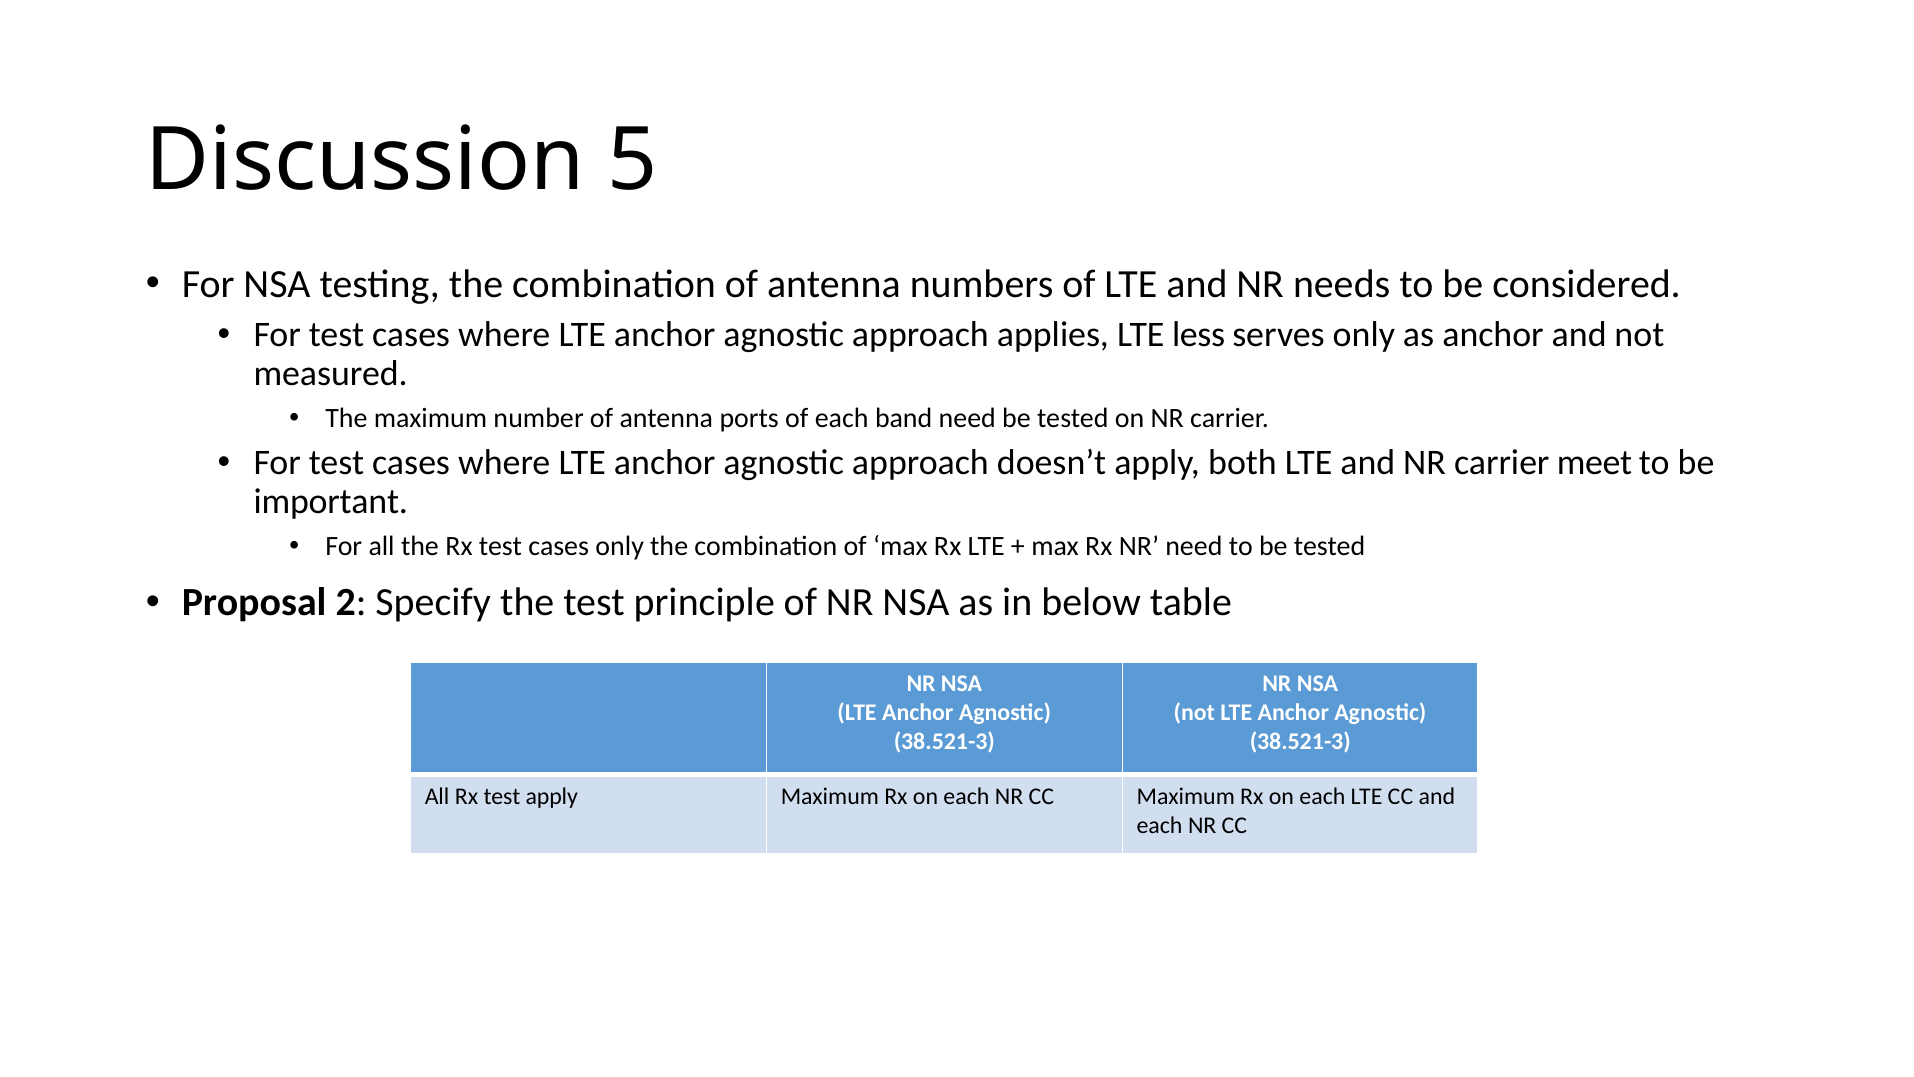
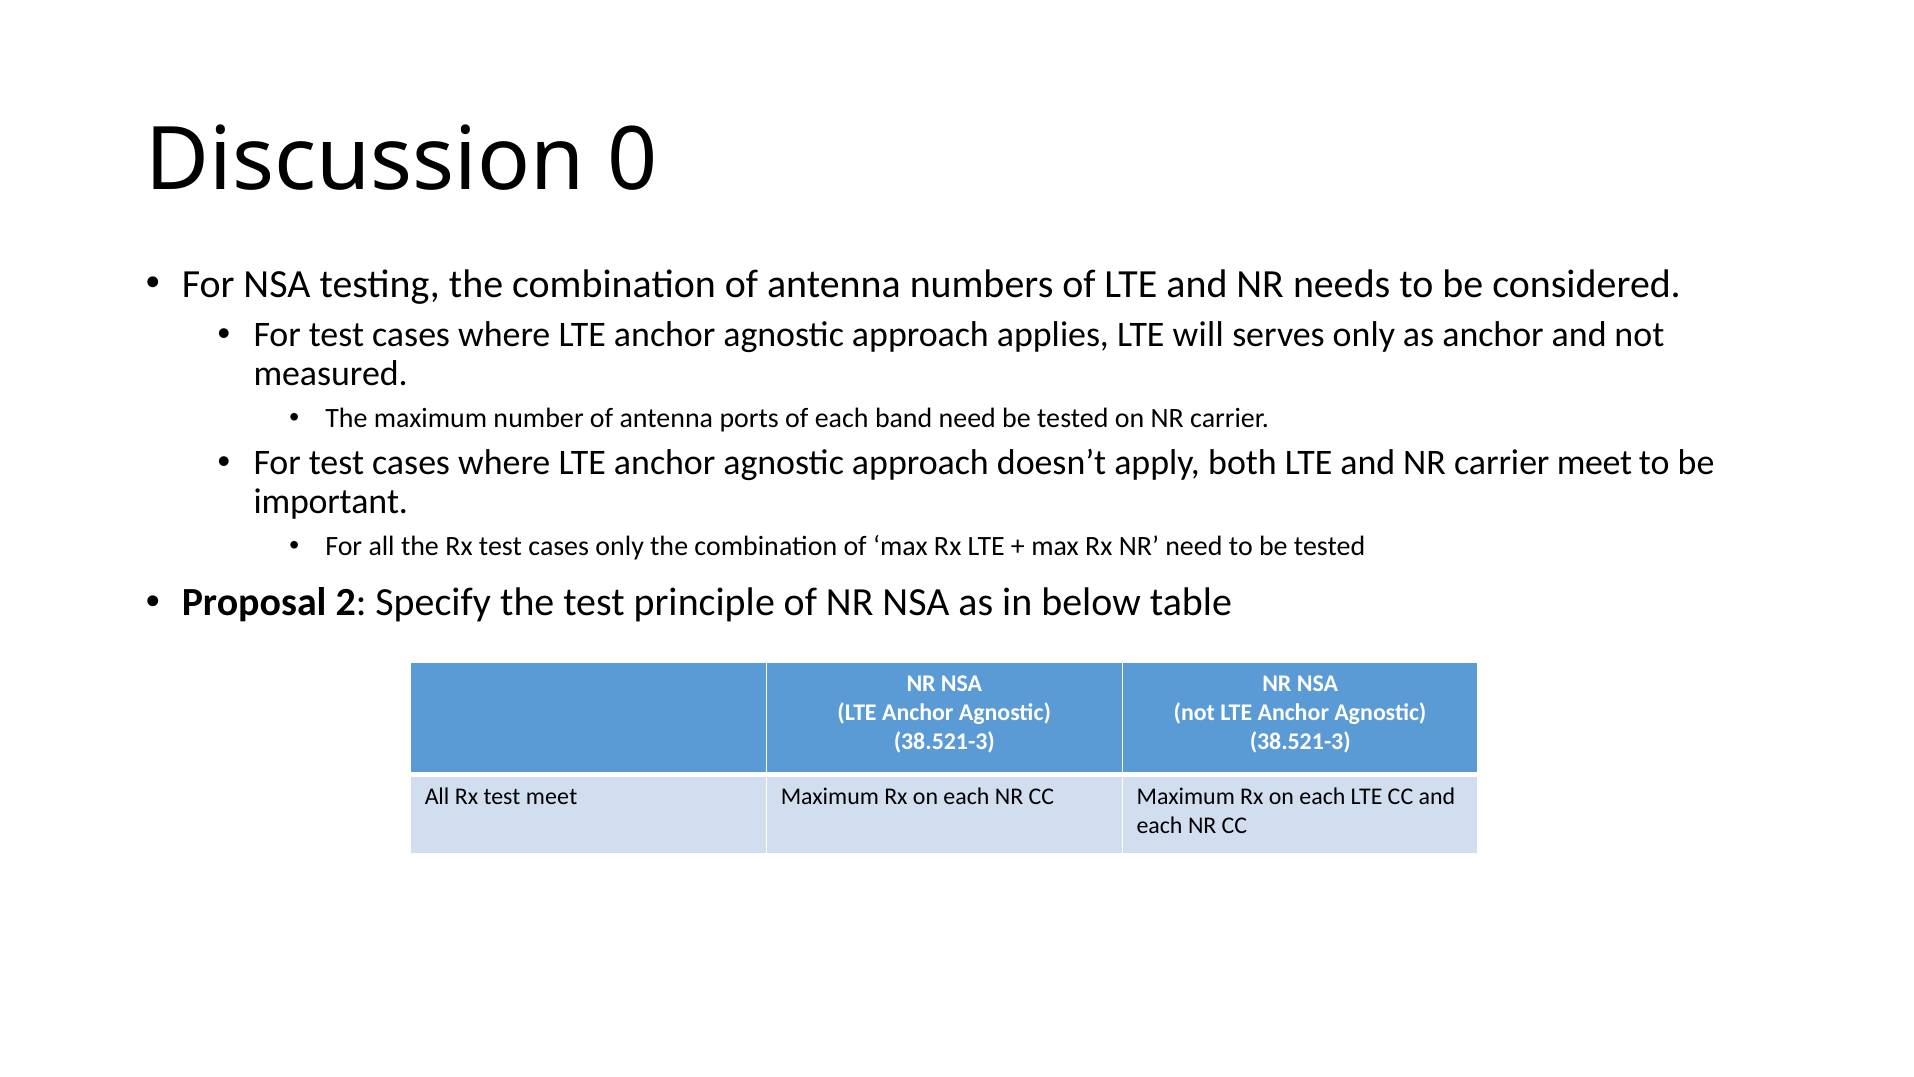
5: 5 -> 0
less: less -> will
test apply: apply -> meet
